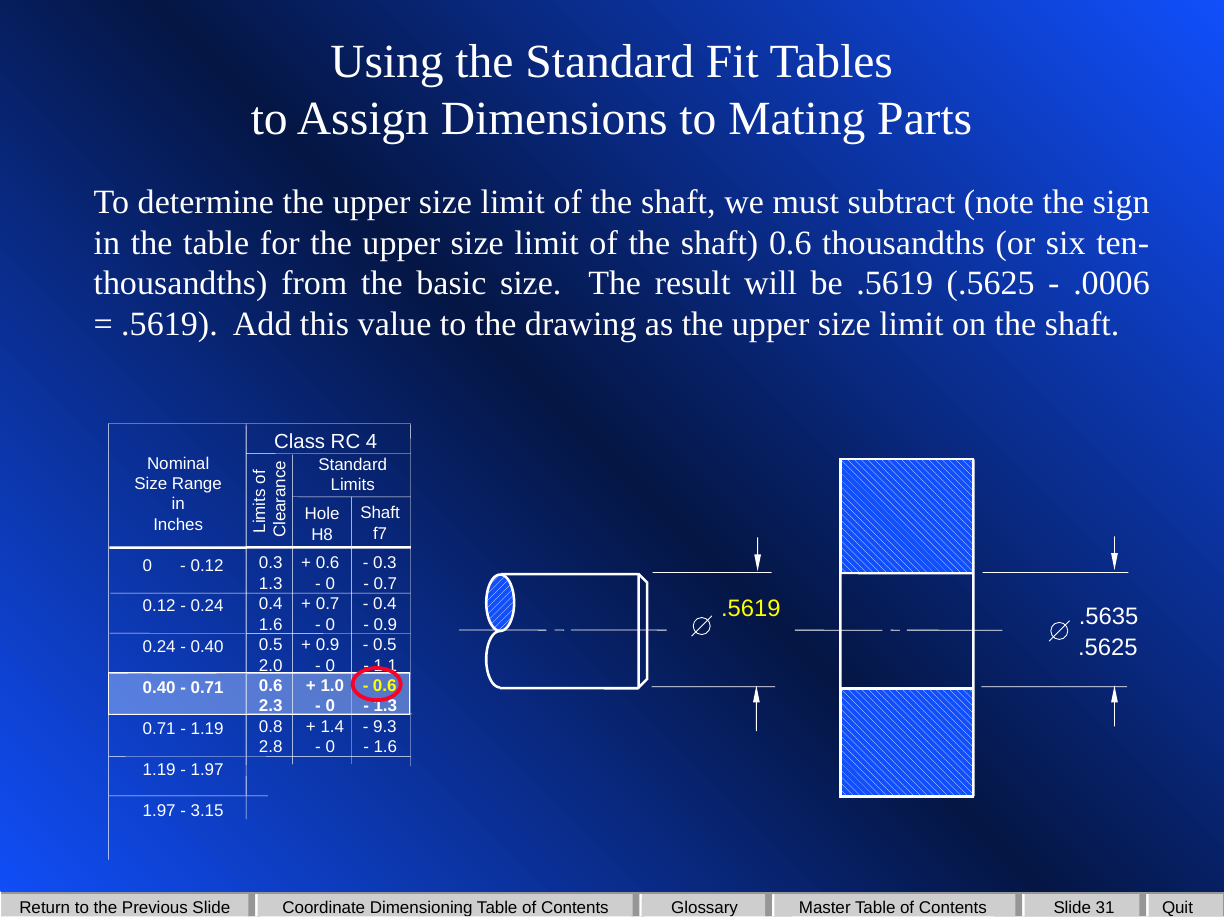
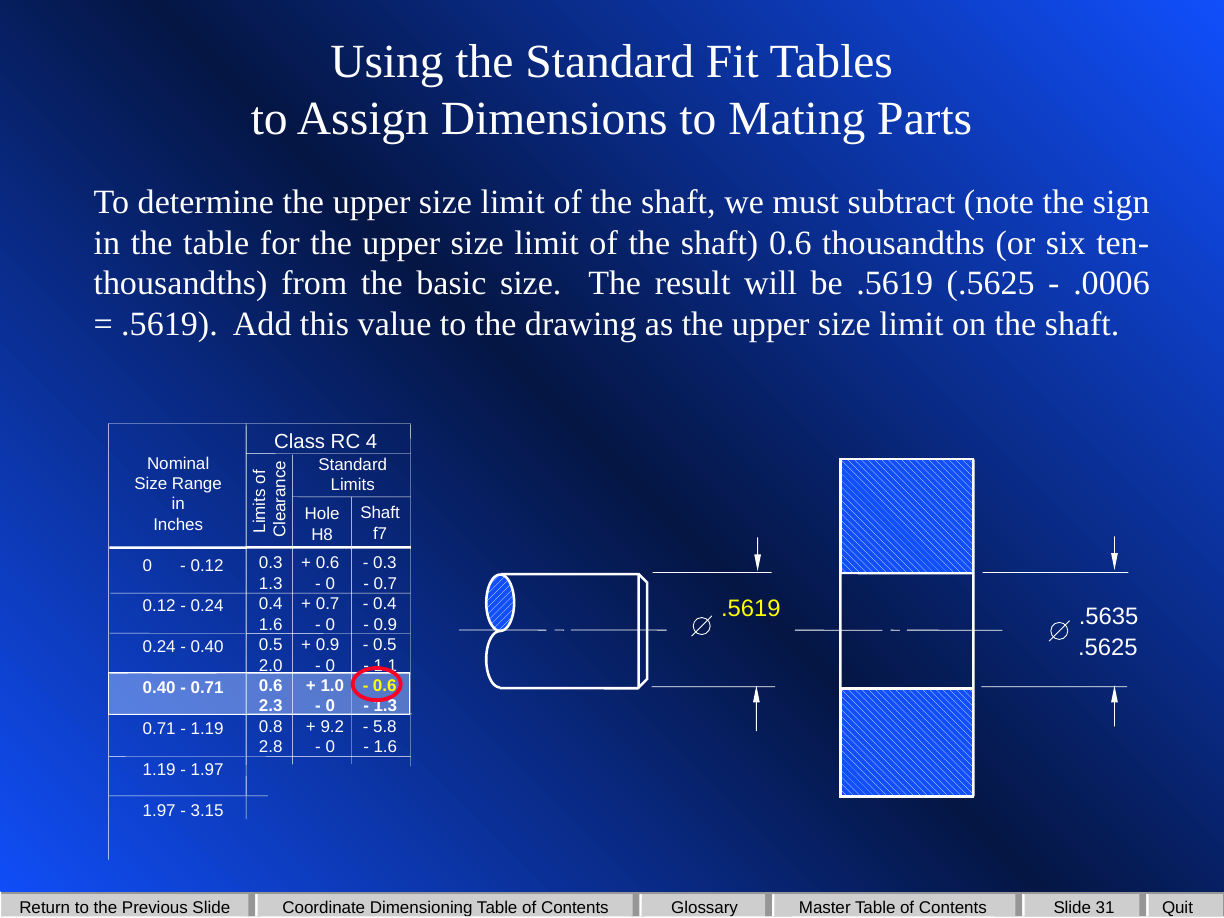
1.4: 1.4 -> 9.2
9.3: 9.3 -> 5.8
